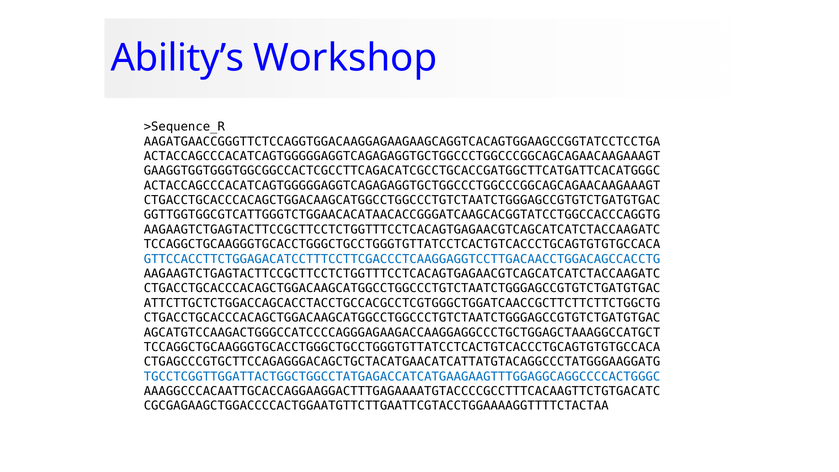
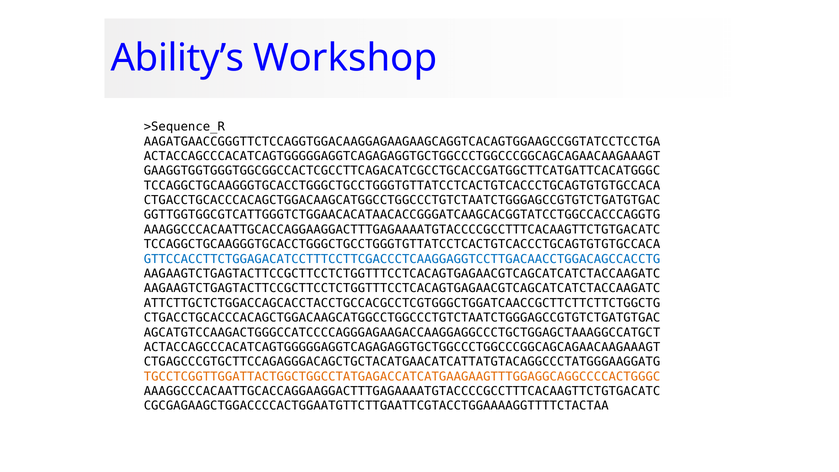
ACTACCAGCCCACATCAGTGGGGGAGGTCAGAGAGGTGCTGGCCCTGGCCCGGCAGCAGAACAAGAAAGT at (402, 186): ACTACCAGCCCACATCAGTGGGGGAGGTCAGAGAGGTGCTGGCCCTGGCCCGGCAGCAGAACAAGAAAGT -> TCCAGGCTGCAAGGGTGCACCTGGGCTGCCTGGGTGTTATCCTCACTGTCACCCTGCAGTGTGTGCCACA
AAGAAGTCTGAGTACTTCCGCTTCCTCTGGTTTCCTCACAGTGAGAACGTCAGCATCATCTACCAAGATC at (402, 230): AAGAAGTCTGAGTACTTCCGCTTCCTCTGGTTTCCTCACAGTGAGAACGTCAGCATCATCTACCAAGATC -> AAAGGCCCACAATTGCACCAGGAAGGACTTTGAGAAAATGTACCCCGCCTTTCACAAGTTCTGTGACATC
CTGACCTGCACCCACAGCTGGACAAGCATGGCCTGGCCCTGTCTAATCTGGGAGCCGTGTCTGATGTGAC at (402, 288): CTGACCTGCACCCACAGCTGGACAAGCATGGCCTGGCCCTGTCTAATCTGGGAGCCGTGTCTGATGTGAC -> AAGAAGTCTGAGTACTTCCGCTTCCTCTGGTTTCCTCACAGTGAGAACGTCAGCATCATCTACCAAGATC
TCCAGGCTGCAAGGGTGCACCTGGGCTGCCTGGGTGTTATCCTCACTGTCACCCTGCAGTGTGTGCCACA at (402, 347): TCCAGGCTGCAAGGGTGCACCTGGGCTGCCTGGGTGTTATCCTCACTGTCACCCTGCAGTGTGTGCCACA -> ACTACCAGCCCACATCAGTGGGGGAGGTCAGAGAGGTGCTGGCCCTGGCCCGGCAGCAGAACAAGAAAGT
TGCCTCGGTTGGATTACTGGCTGGCCTATGAGACCATCATGAAGAAGTTTGGAGGCAGGCCCCACTGGGC colour: blue -> orange
